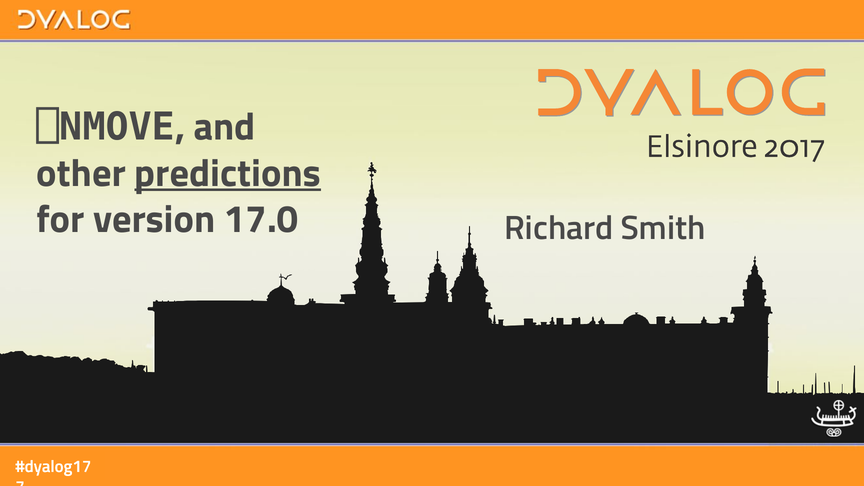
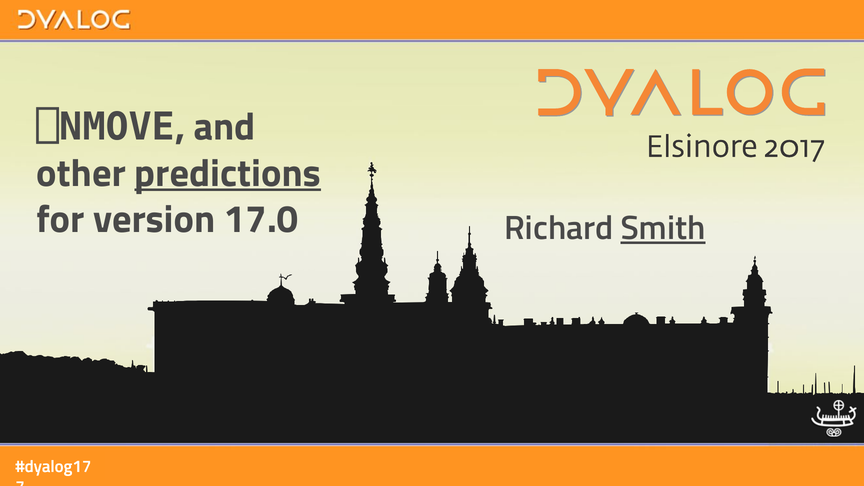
Smith underline: none -> present
